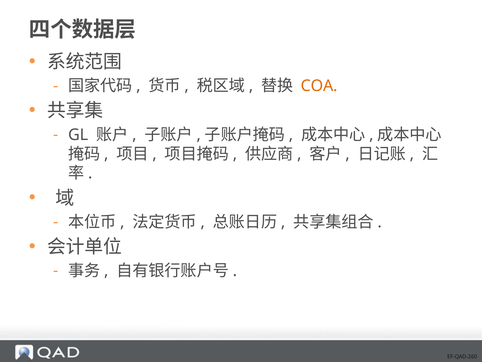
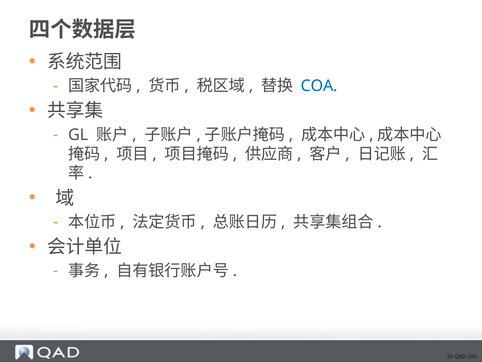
COA colour: orange -> blue
